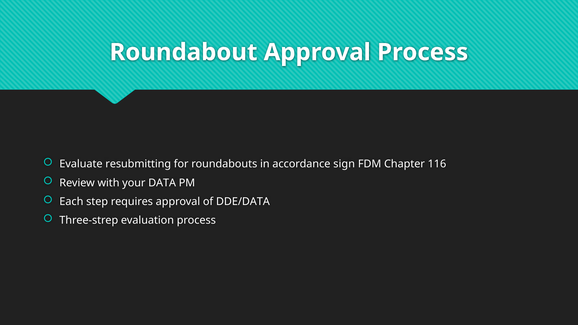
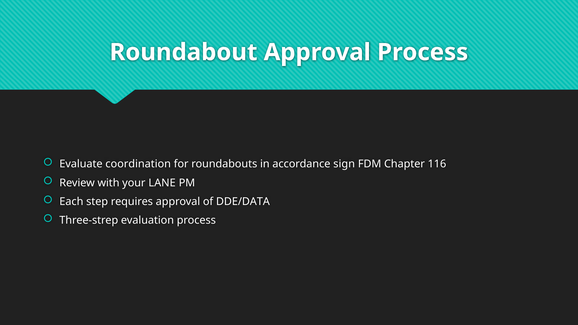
resubmitting: resubmitting -> coordination
DATA: DATA -> LANE
